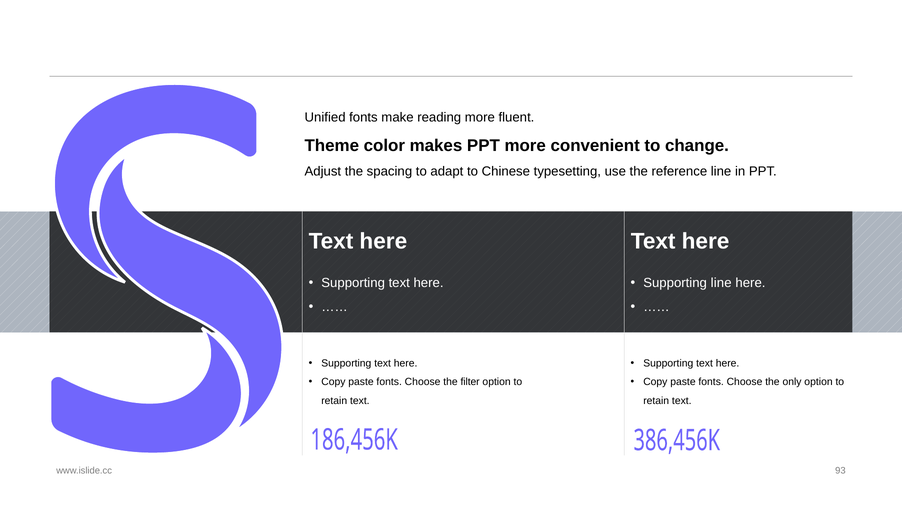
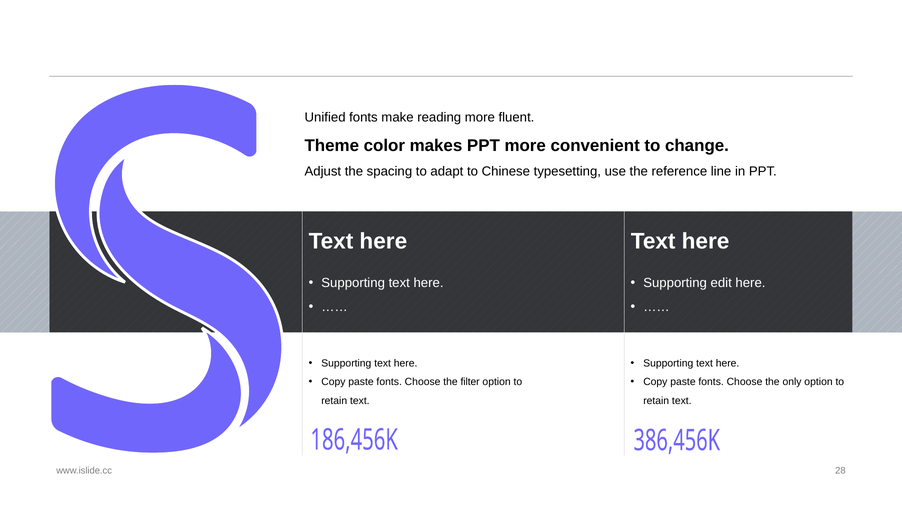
Supporting line: line -> edit
93: 93 -> 28
